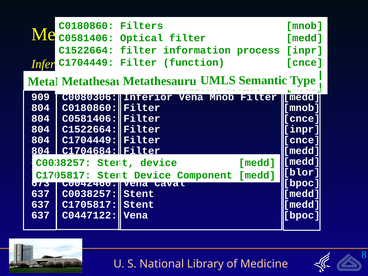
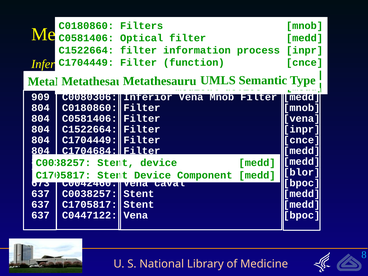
C0581406 Filter cnce: cnce -> vena
